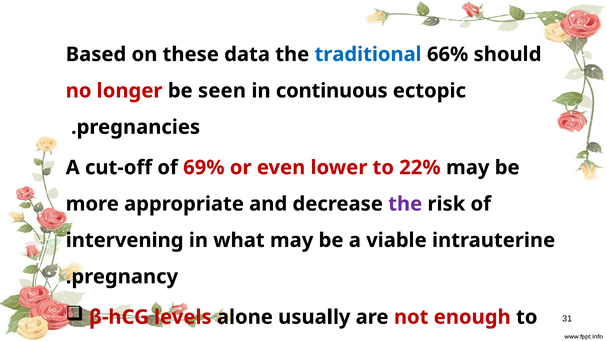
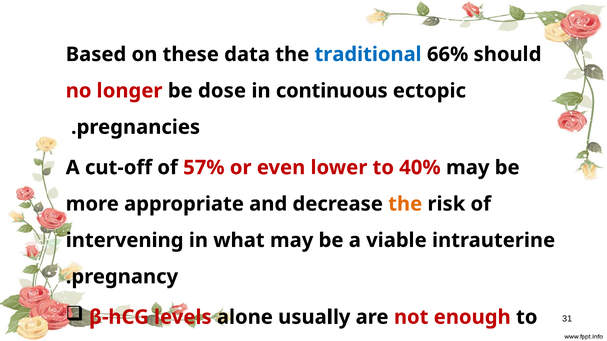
seen: seen -> dose
69%: 69% -> 57%
22%: 22% -> 40%
the at (405, 204) colour: purple -> orange
